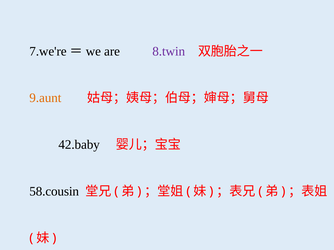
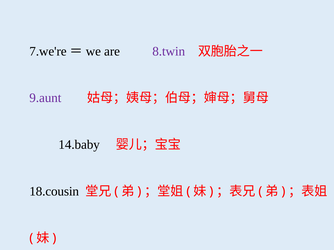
9.aunt colour: orange -> purple
42.baby: 42.baby -> 14.baby
58.cousin: 58.cousin -> 18.cousin
